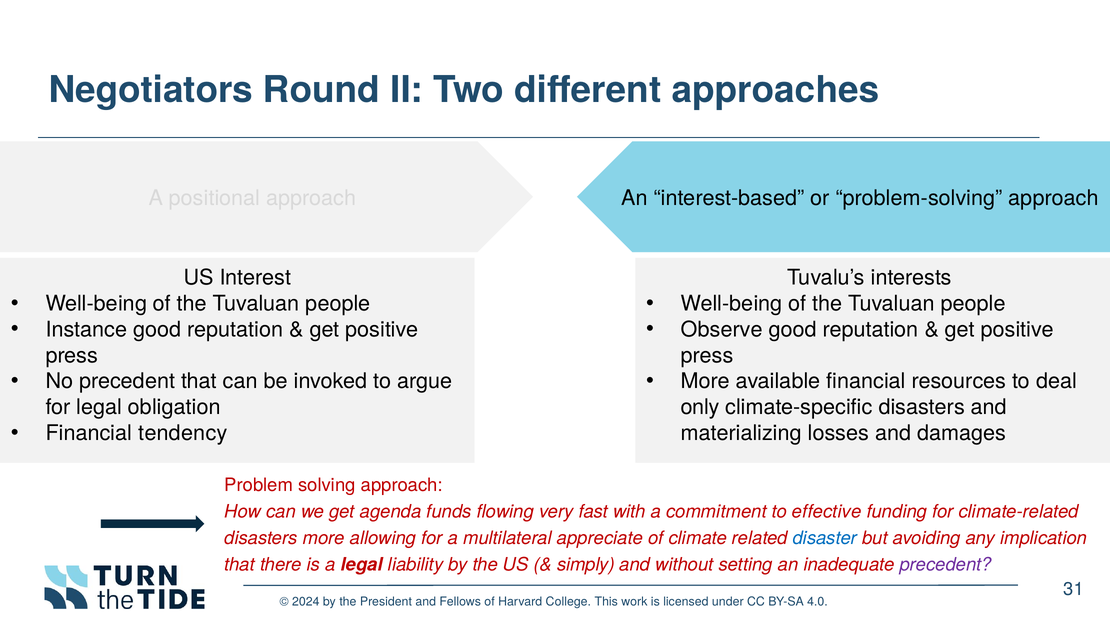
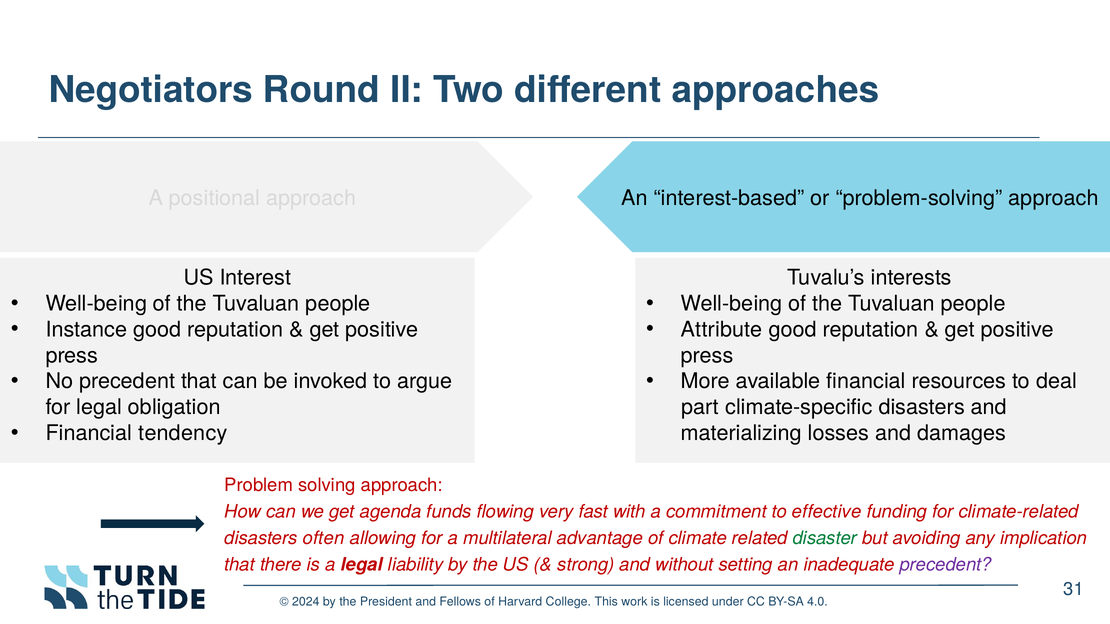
Observe: Observe -> Attribute
only: only -> part
disasters more: more -> often
appreciate: appreciate -> advantage
disaster colour: blue -> green
simply: simply -> strong
